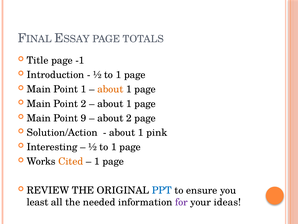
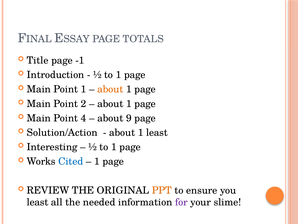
9: 9 -> 4
about 2: 2 -> 9
1 pink: pink -> least
Cited colour: orange -> blue
PPT colour: blue -> orange
ideas: ideas -> slime
